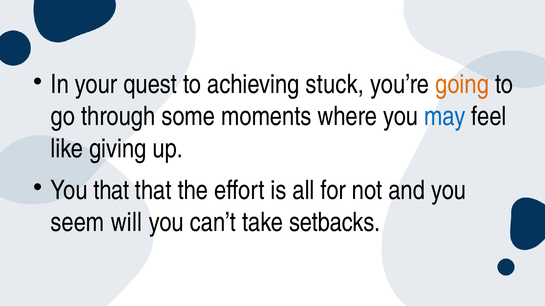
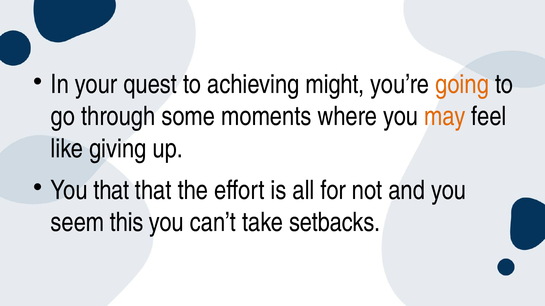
stuck: stuck -> might
may colour: blue -> orange
will: will -> this
